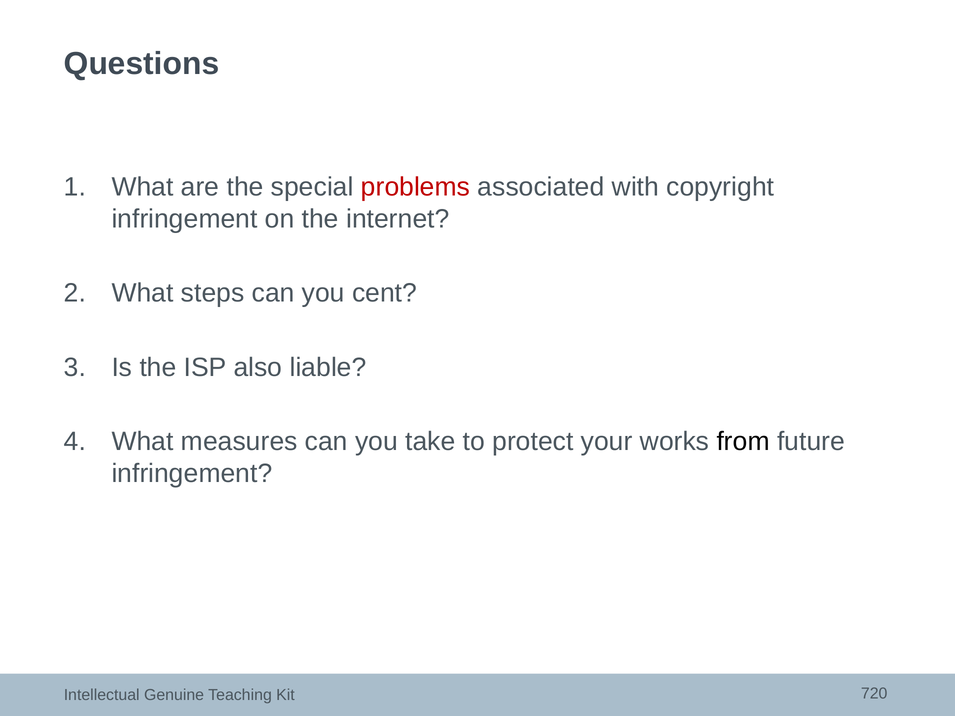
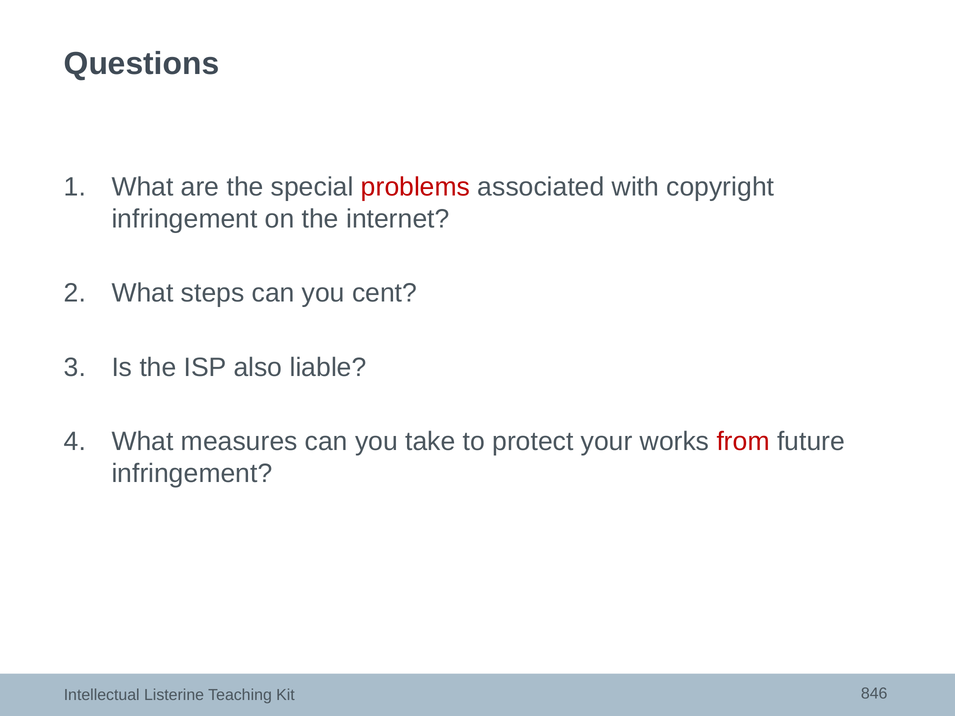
from colour: black -> red
Genuine: Genuine -> Listerine
720: 720 -> 846
